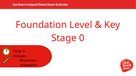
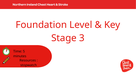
0: 0 -> 3
